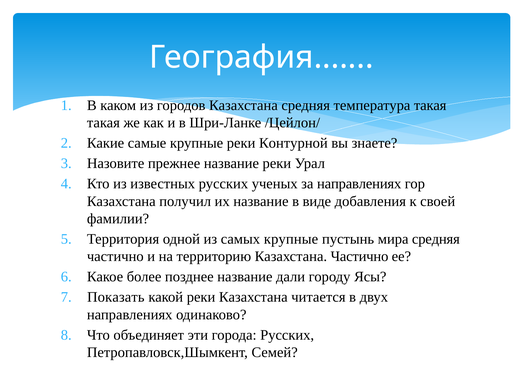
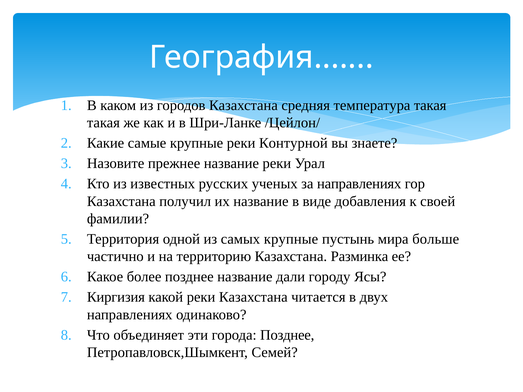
мира средняя: средняя -> больше
Казахстана Частично: Частично -> Разминка
Показать: Показать -> Киргизия
города Русских: Русских -> Позднее
